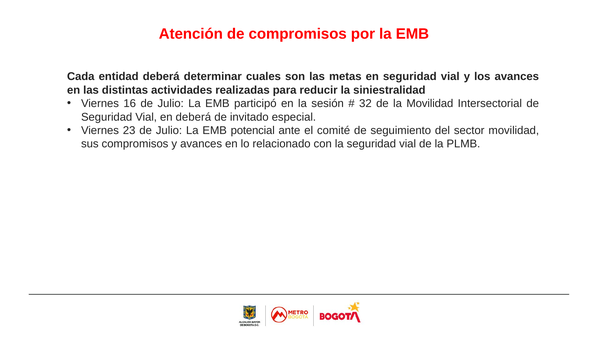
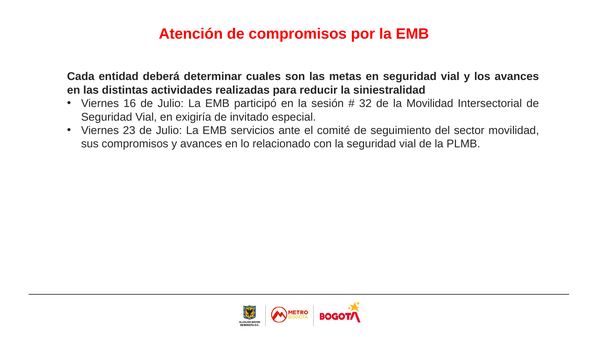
en deberá: deberá -> exigiría
potencial: potencial -> servicios
